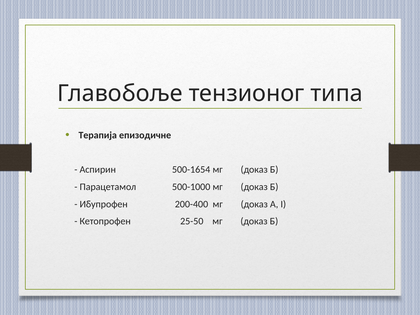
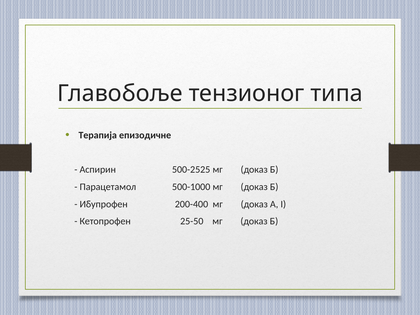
500-1654: 500-1654 -> 500-2525
